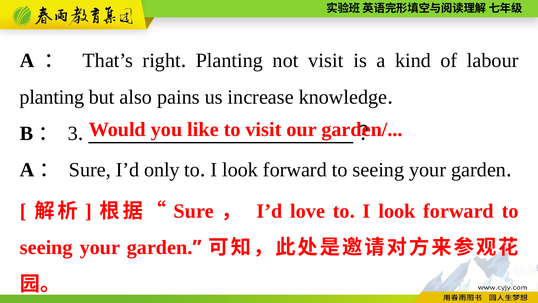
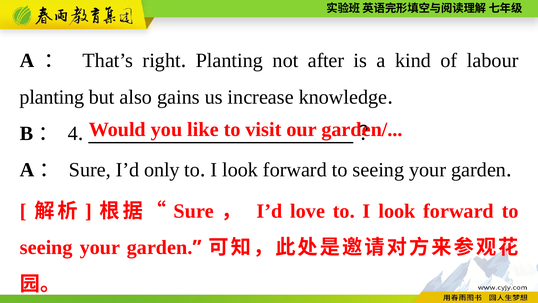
not visit: visit -> after
pains: pains -> gains
3: 3 -> 4
